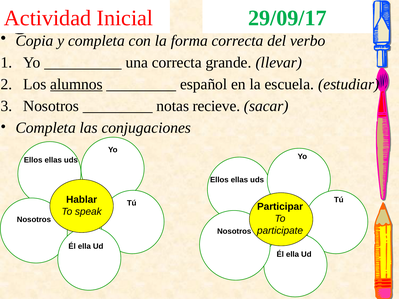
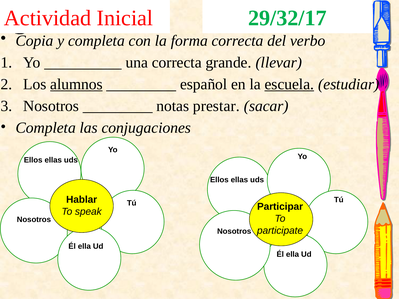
29/09/17: 29/09/17 -> 29/32/17
escuela underline: none -> present
recieve: recieve -> prestar
